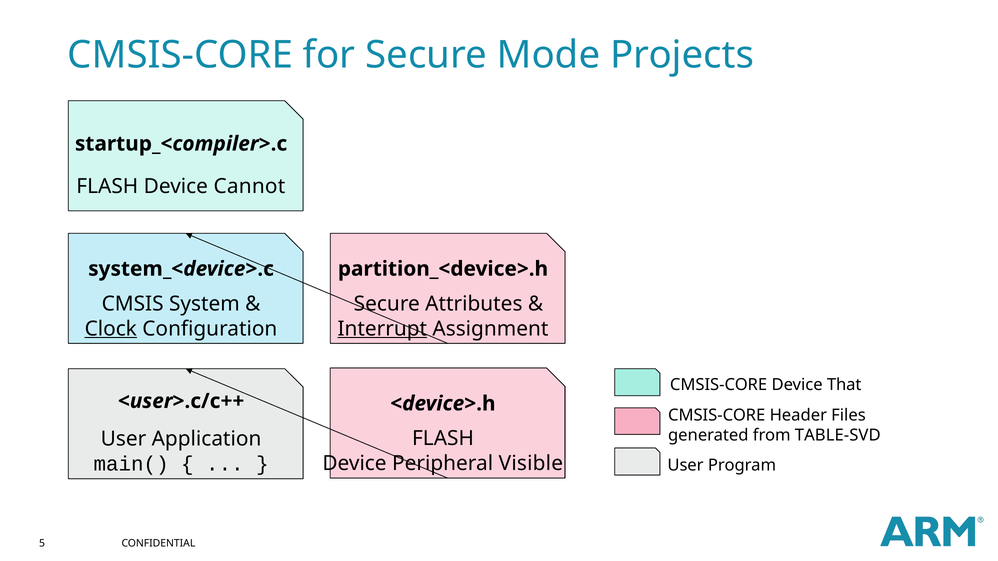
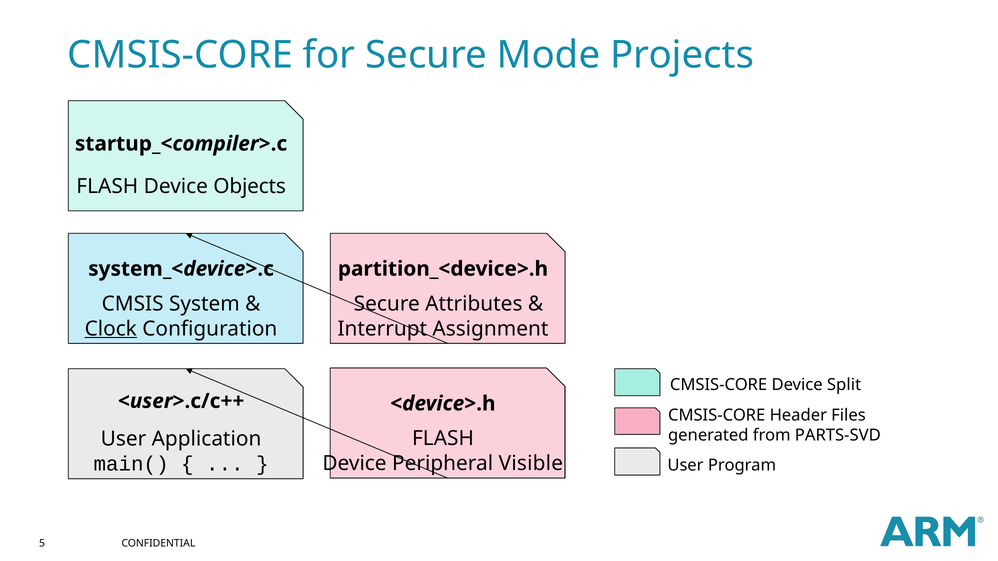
Cannot: Cannot -> Objects
Interrupt underline: present -> none
That: That -> Split
TABLE-SVD: TABLE-SVD -> PARTS-SVD
